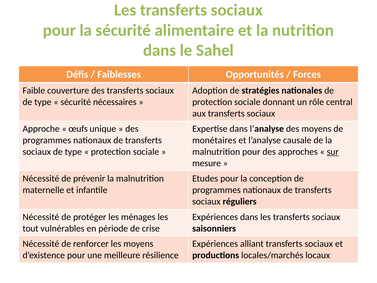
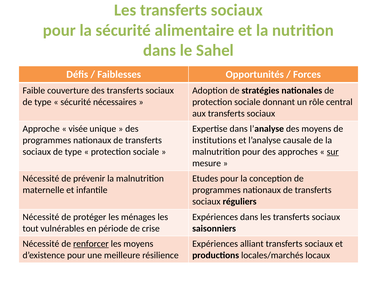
œufs: œufs -> visée
monétaires: monétaires -> institutions
renforcer underline: none -> present
